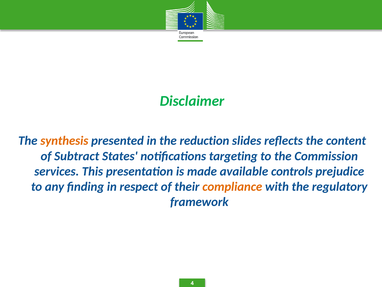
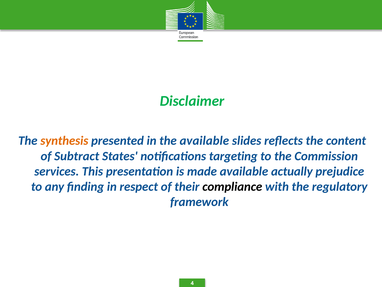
the reduction: reduction -> available
controls: controls -> actually
compliance colour: orange -> black
